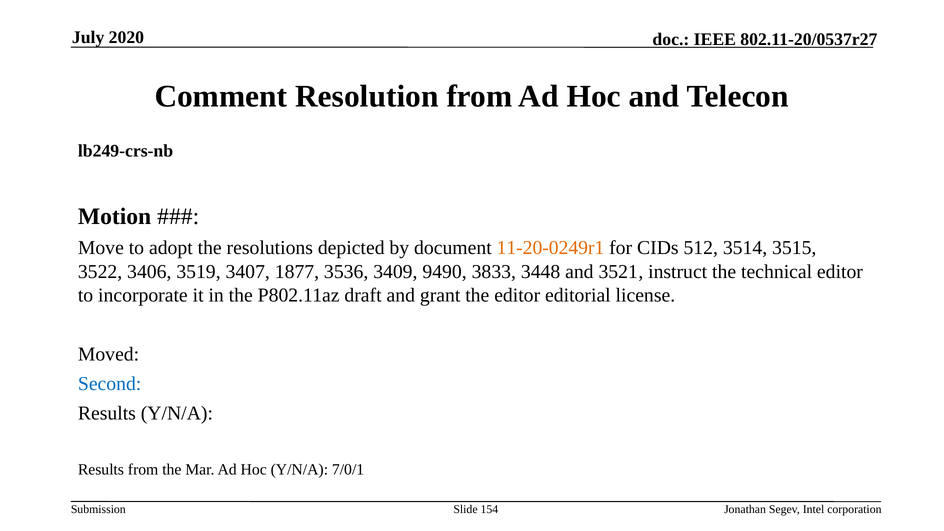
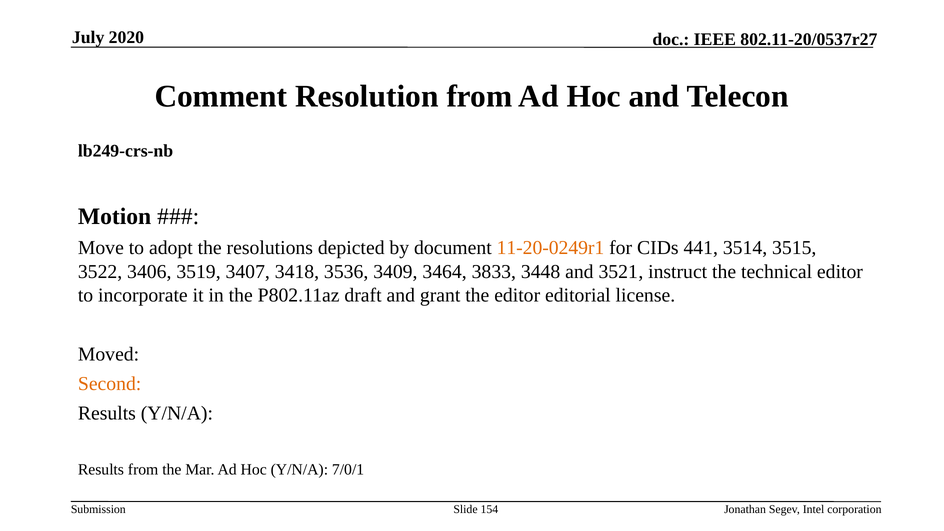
512: 512 -> 441
1877: 1877 -> 3418
9490: 9490 -> 3464
Second colour: blue -> orange
